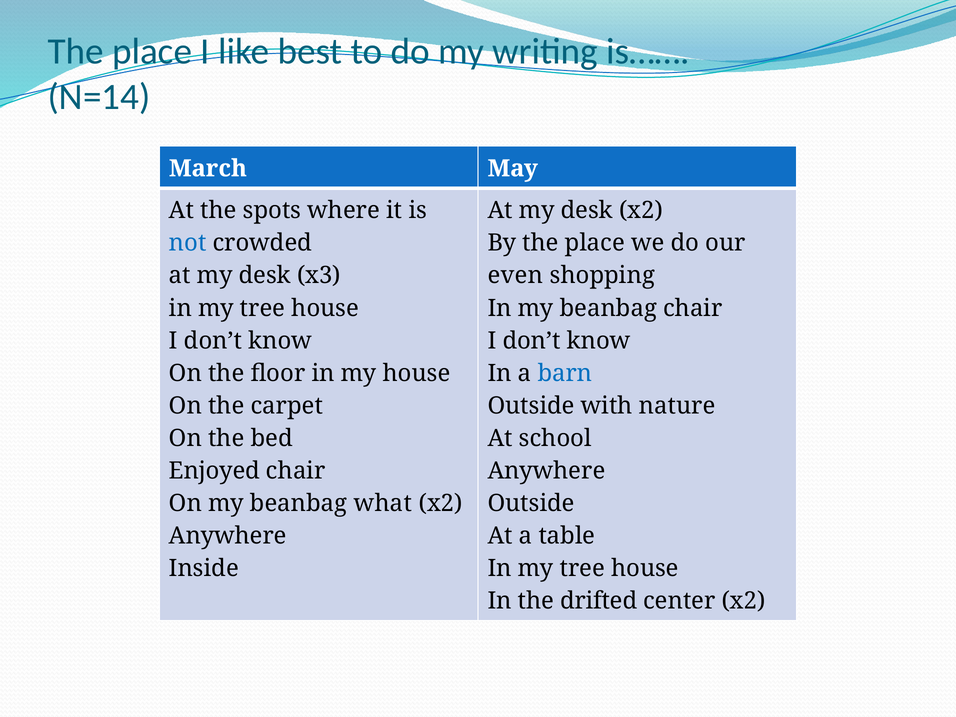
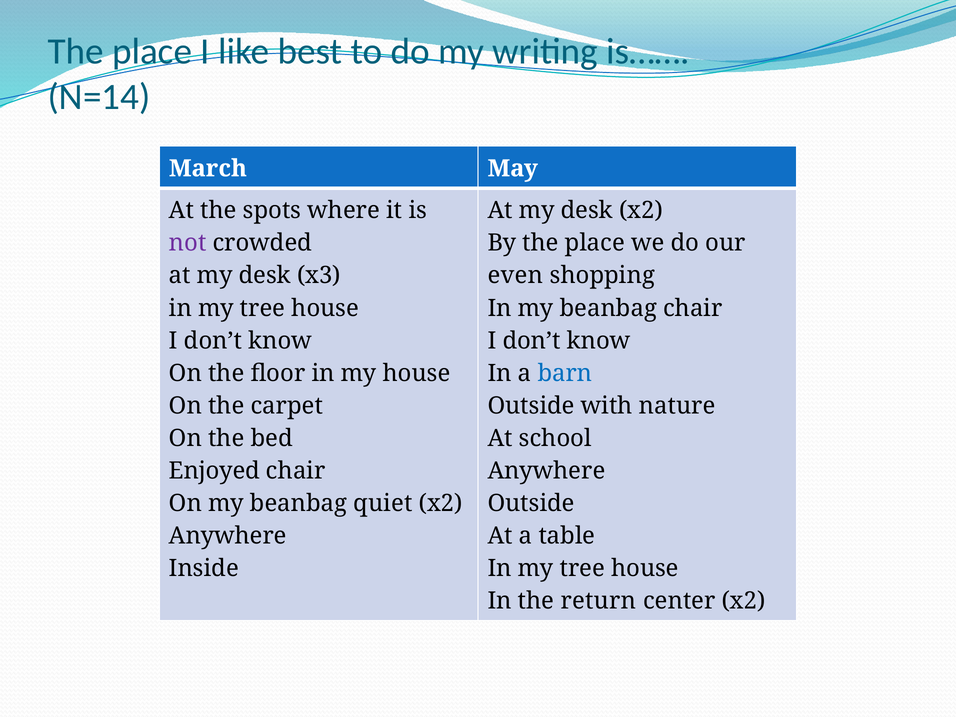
not colour: blue -> purple
what: what -> quiet
drifted: drifted -> return
